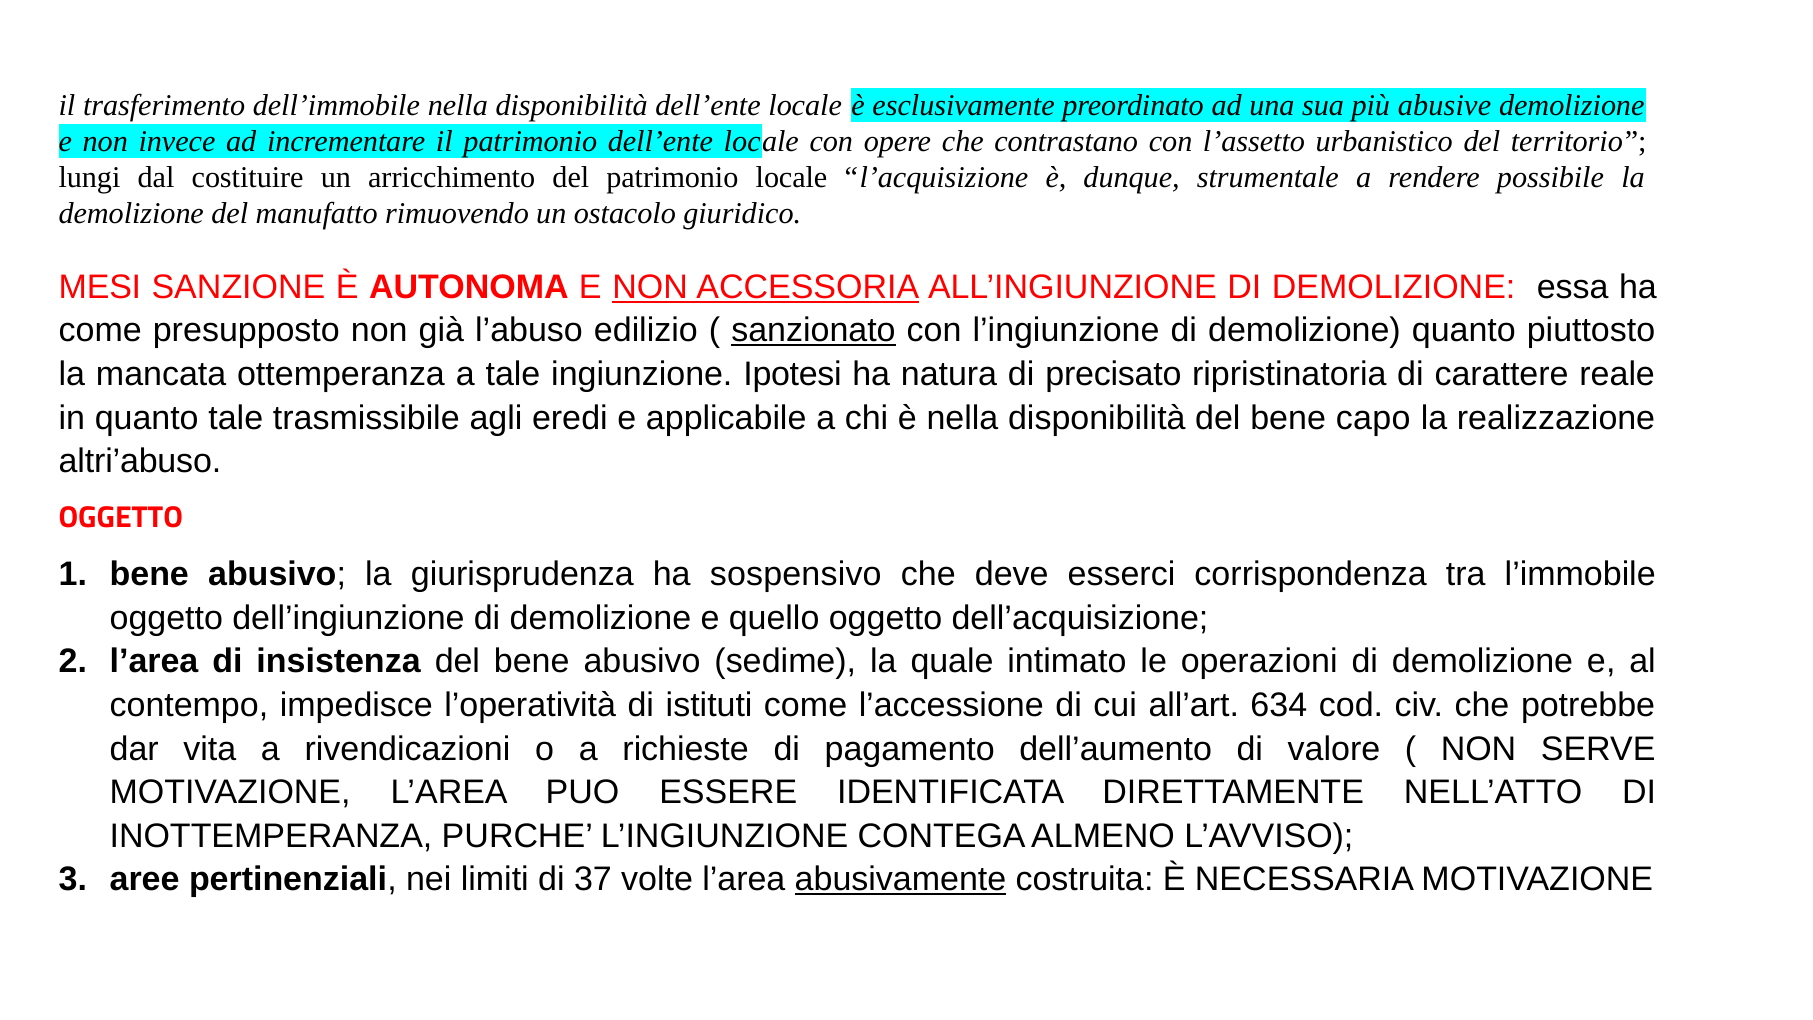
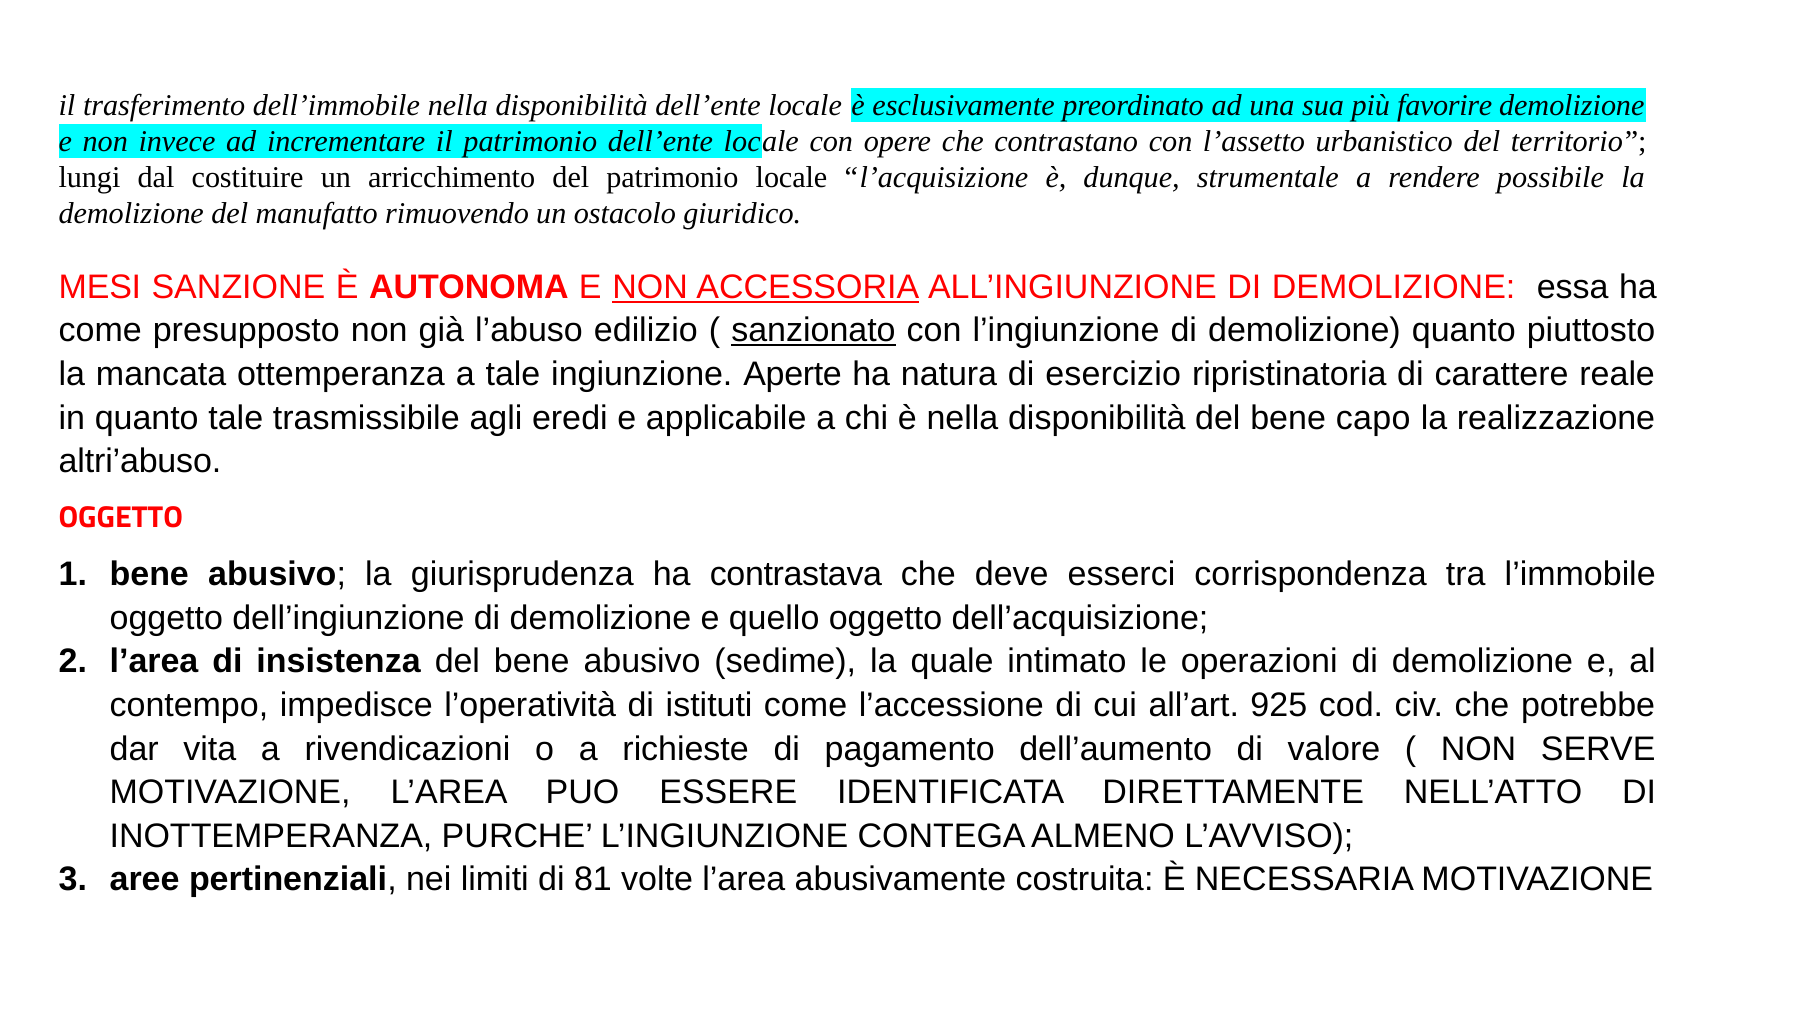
abusive: abusive -> favorire
Ipotesi: Ipotesi -> Aperte
precisato: precisato -> esercizio
sospensivo: sospensivo -> contrastava
634: 634 -> 925
37: 37 -> 81
abusivamente underline: present -> none
